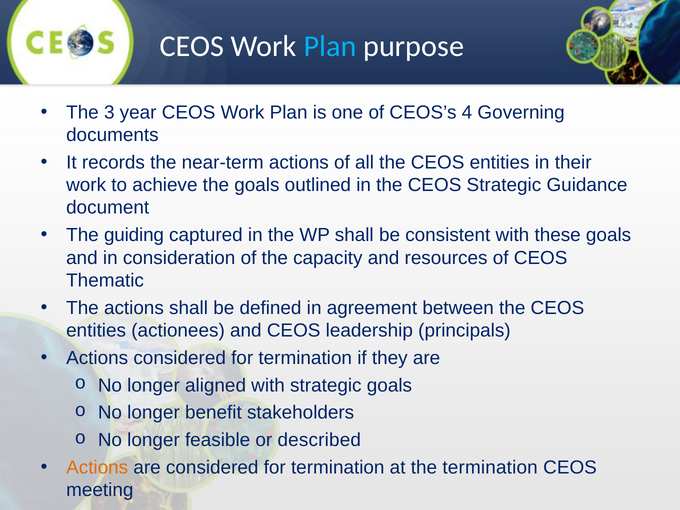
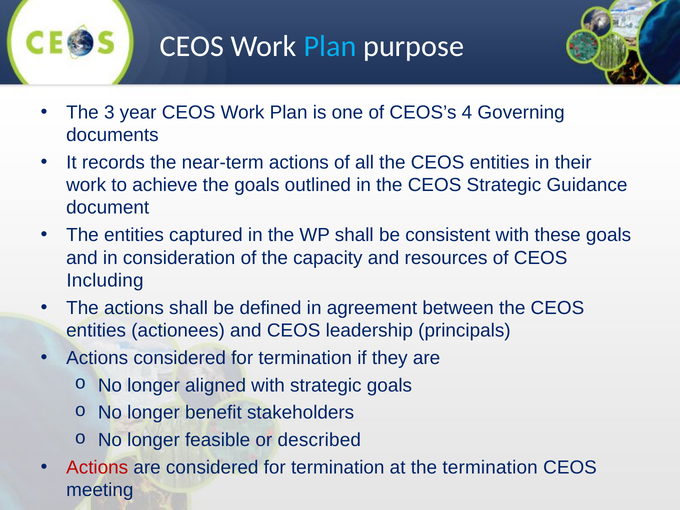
The guiding: guiding -> entities
Thematic: Thematic -> Including
Actions at (97, 467) colour: orange -> red
